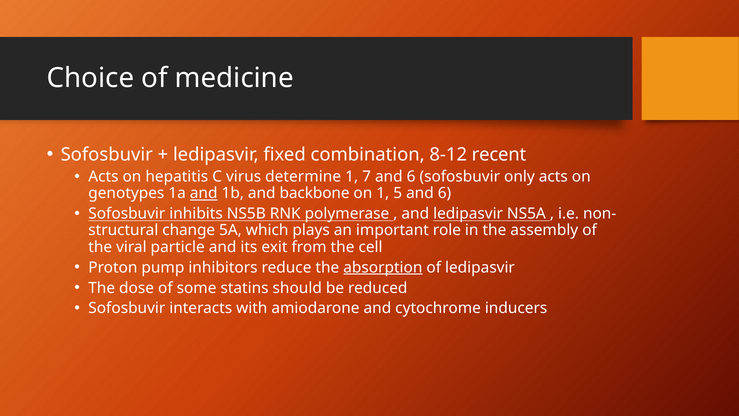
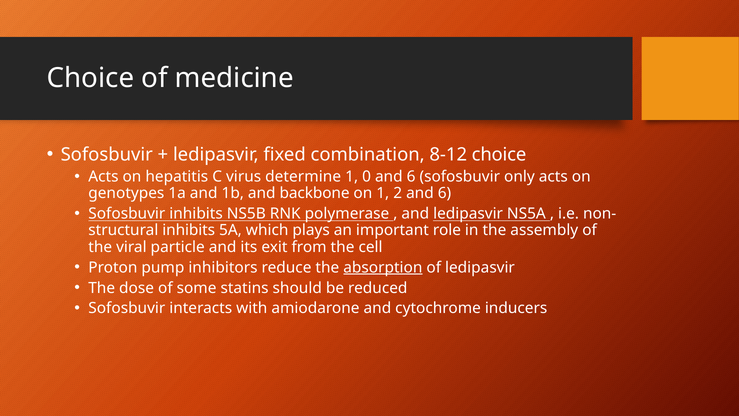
8-12 recent: recent -> choice
7: 7 -> 0
and at (204, 193) underline: present -> none
5: 5 -> 2
change at (189, 230): change -> inhibits
